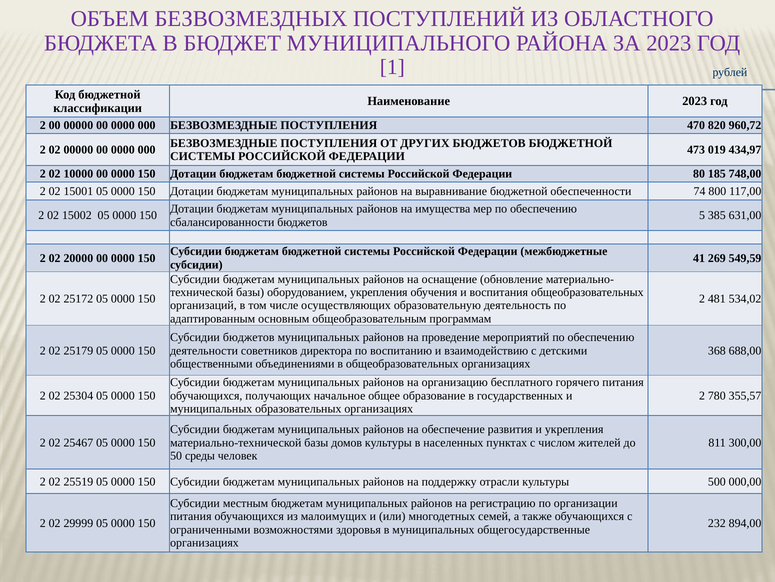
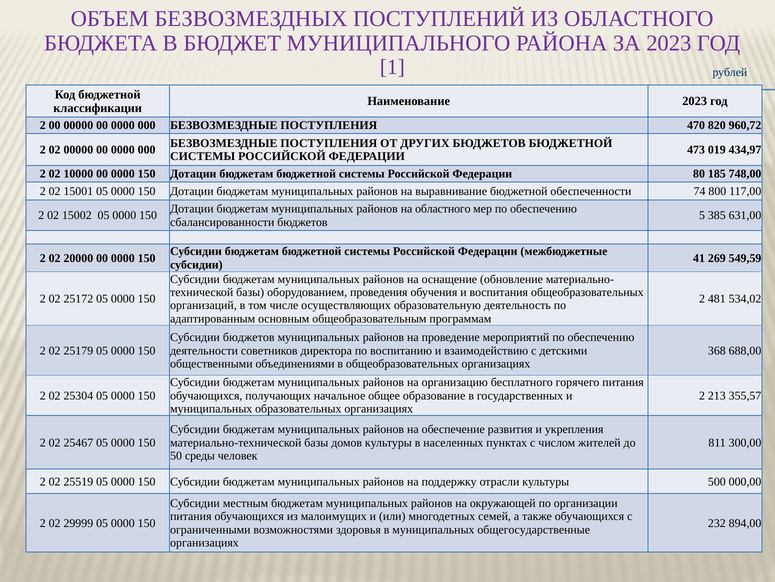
на имущества: имущества -> областного
оборудованием укрепления: укрепления -> проведения
780: 780 -> 213
регистрацию: регистрацию -> окружающей
